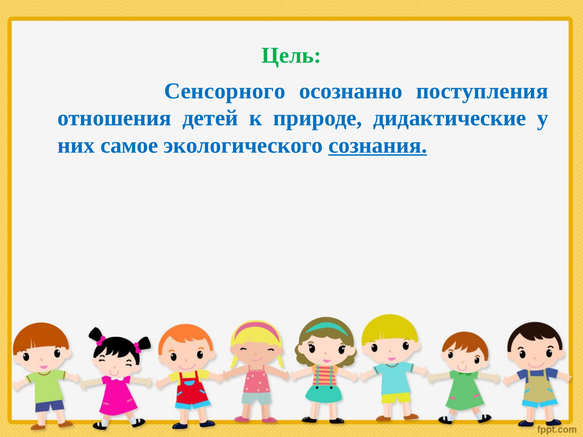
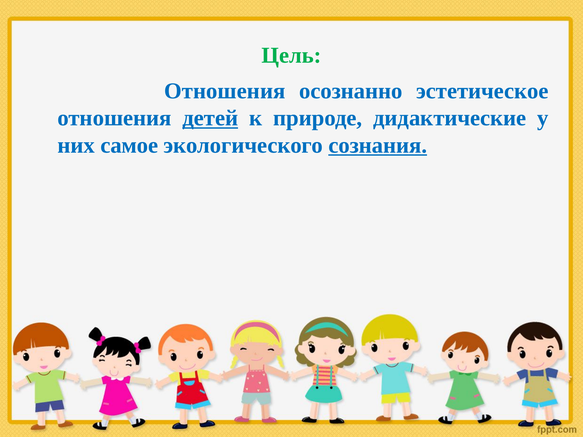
Сенсорного at (225, 91): Сенсорного -> Отношения
поступления: поступления -> эстетическое
детей underline: none -> present
